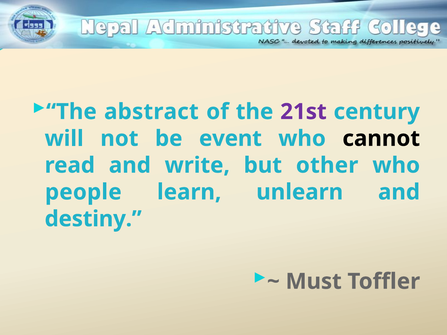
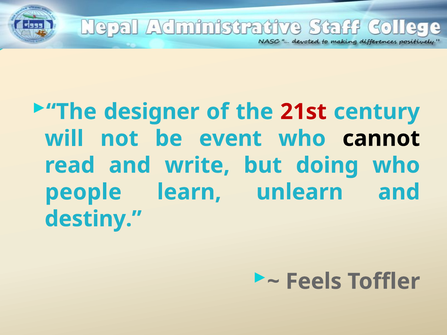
abstract: abstract -> designer
21st colour: purple -> red
other: other -> doing
Must: Must -> Feels
